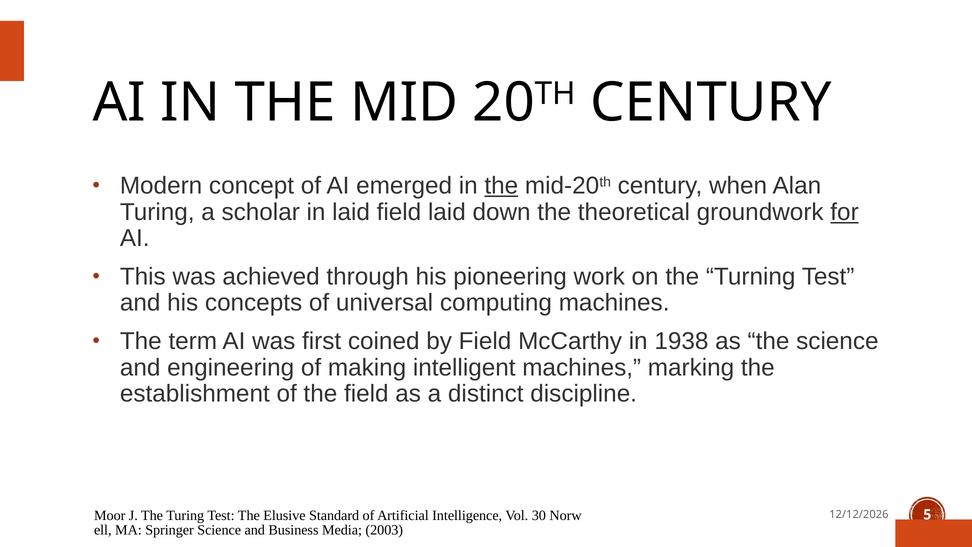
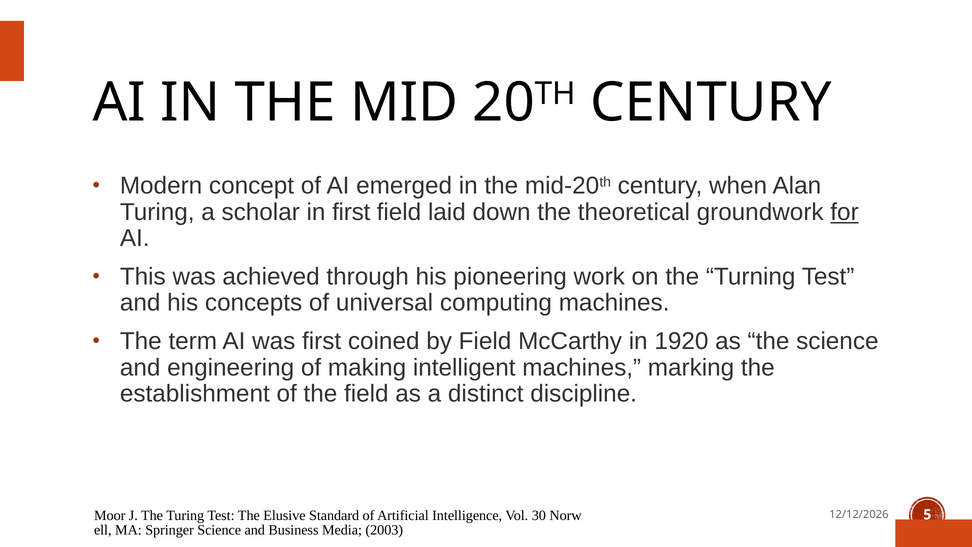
the at (501, 186) underline: present -> none
in laid: laid -> first
1938: 1938 -> 1920
